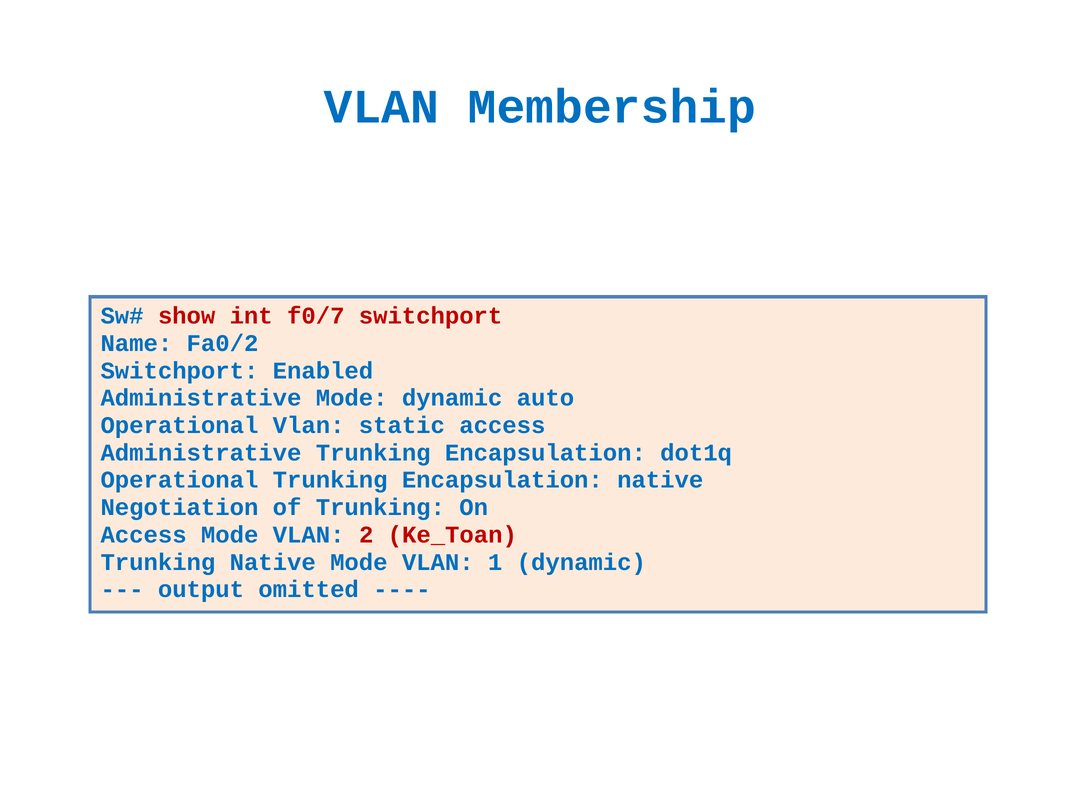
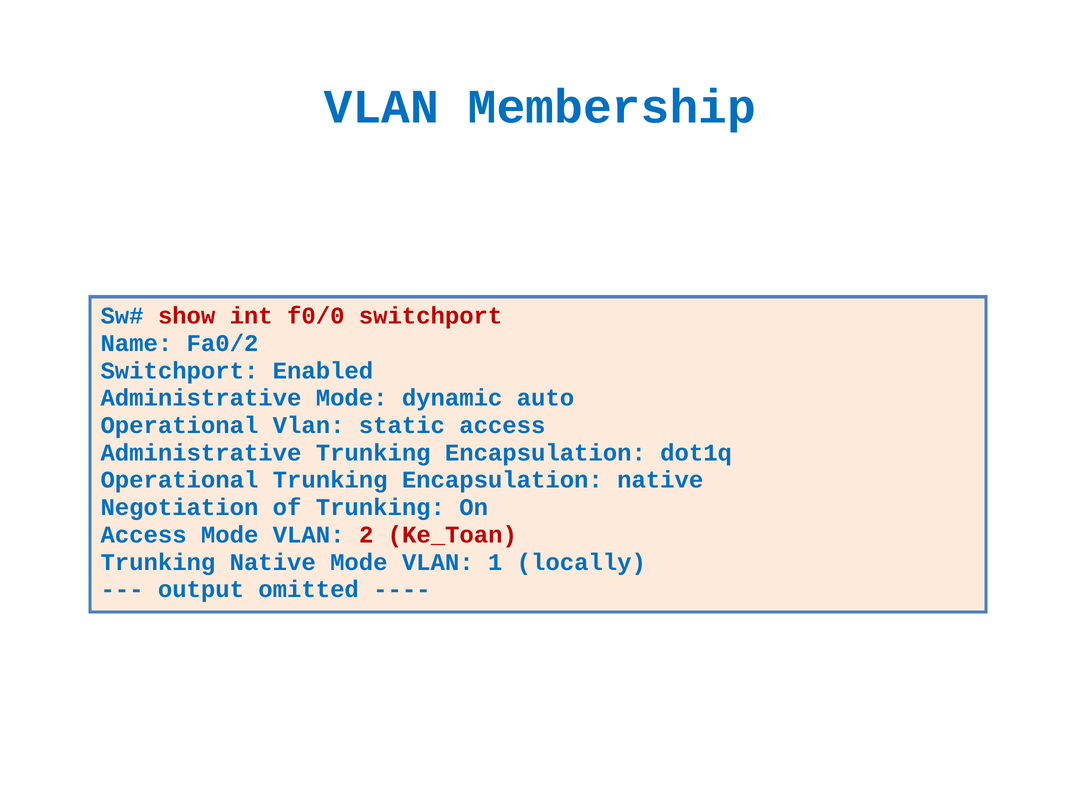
f0/7: f0/7 -> f0/0
1 dynamic: dynamic -> locally
